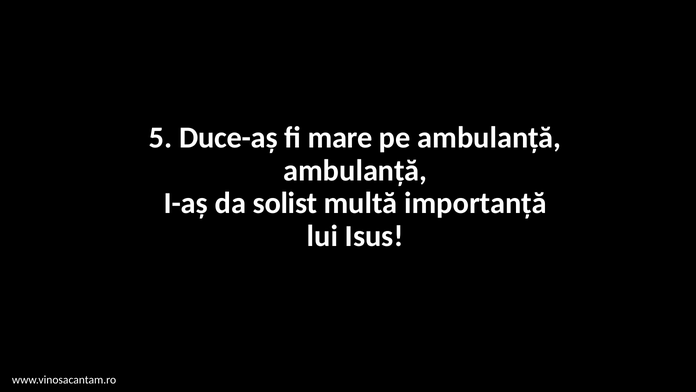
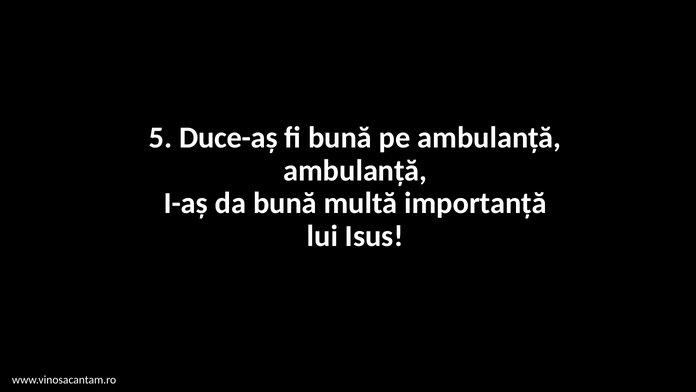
fi mare: mare -> bună
da solist: solist -> bună
